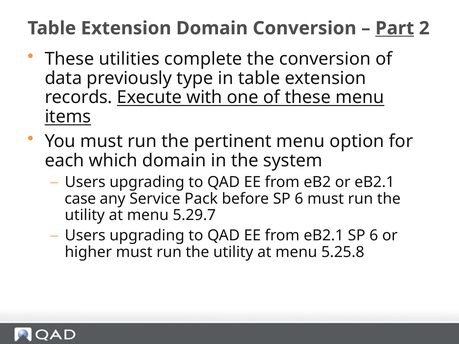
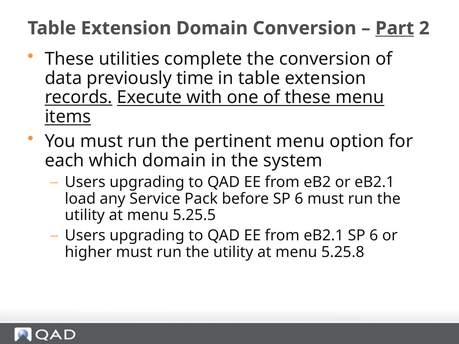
type: type -> time
records underline: none -> present
case: case -> load
5.29.7: 5.29.7 -> 5.25.5
